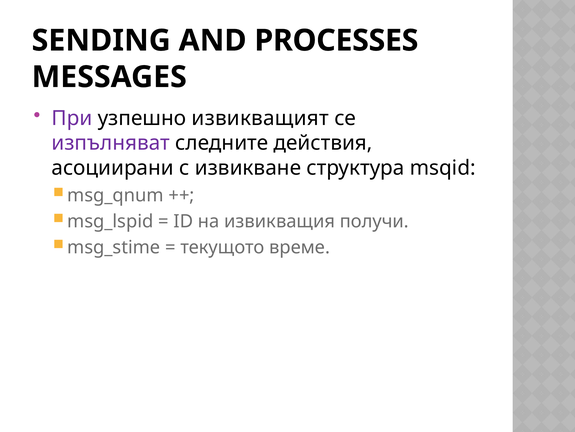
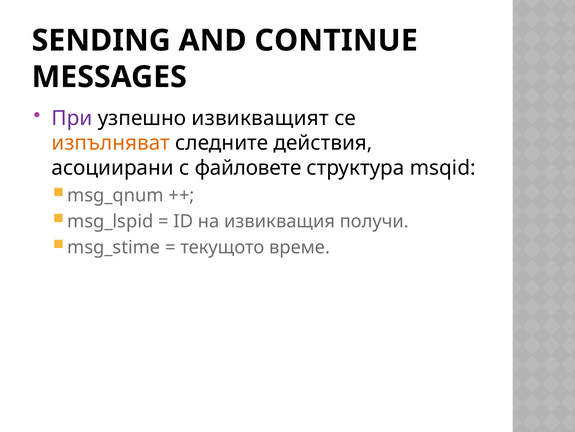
PROCESSES: PROCESSES -> CONTINUE
изпълняват colour: purple -> orange
извикване: извикване -> файловете
